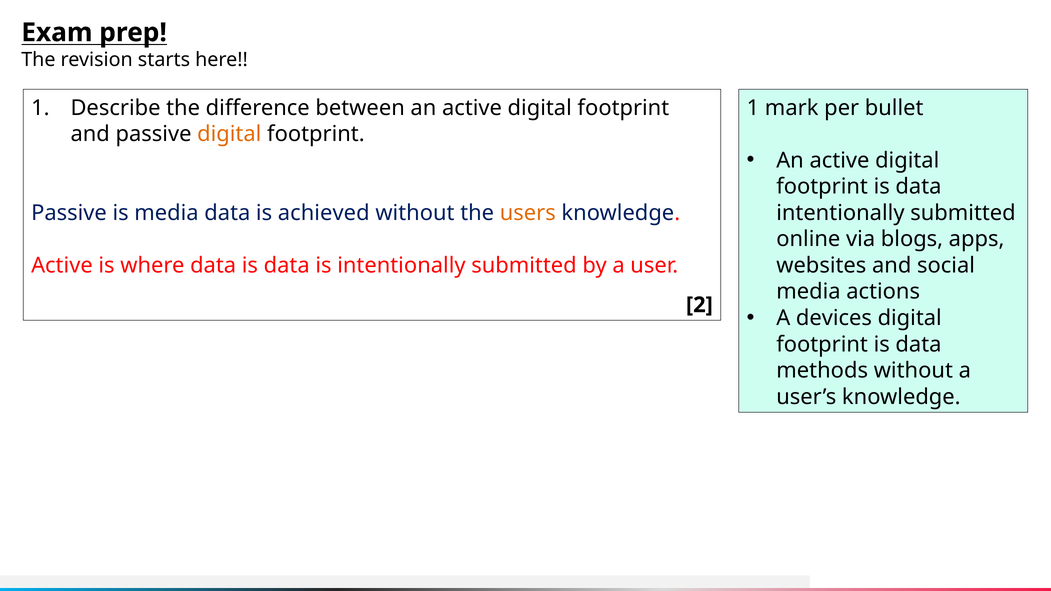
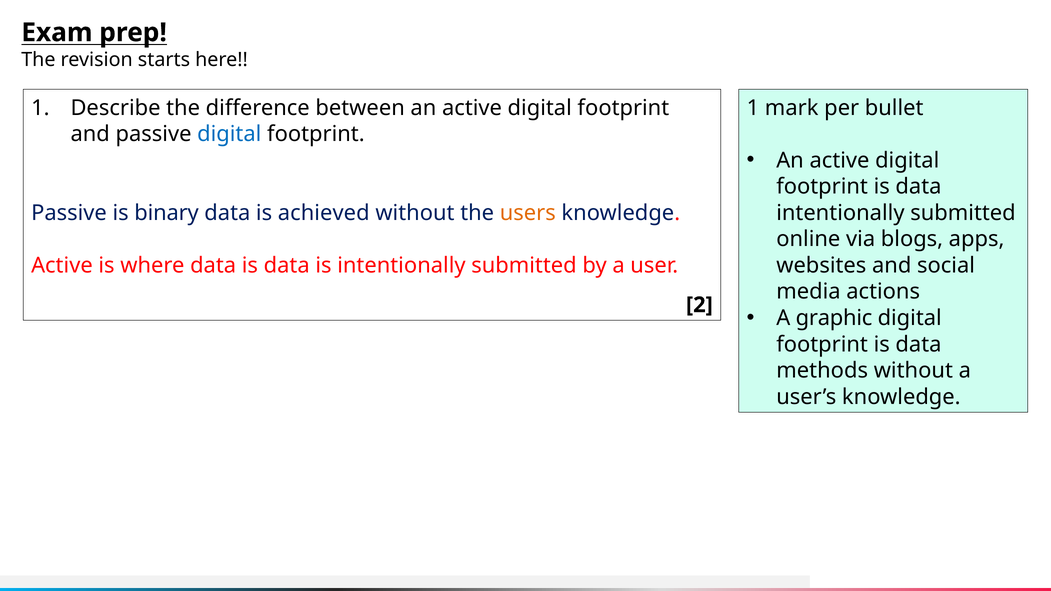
digital at (229, 134) colour: orange -> blue
is media: media -> binary
devices: devices -> graphic
